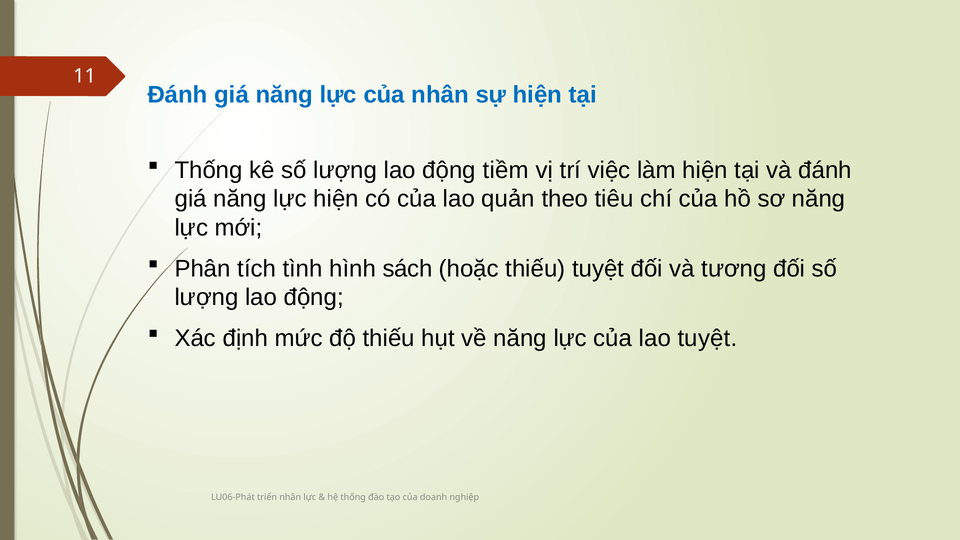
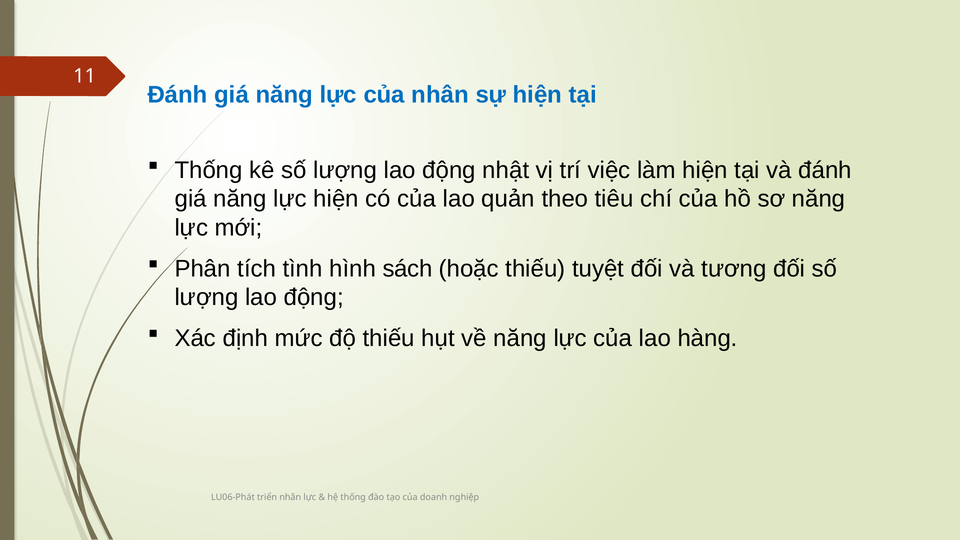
tiềm: tiềm -> nhật
lao tuyệt: tuyệt -> hàng
